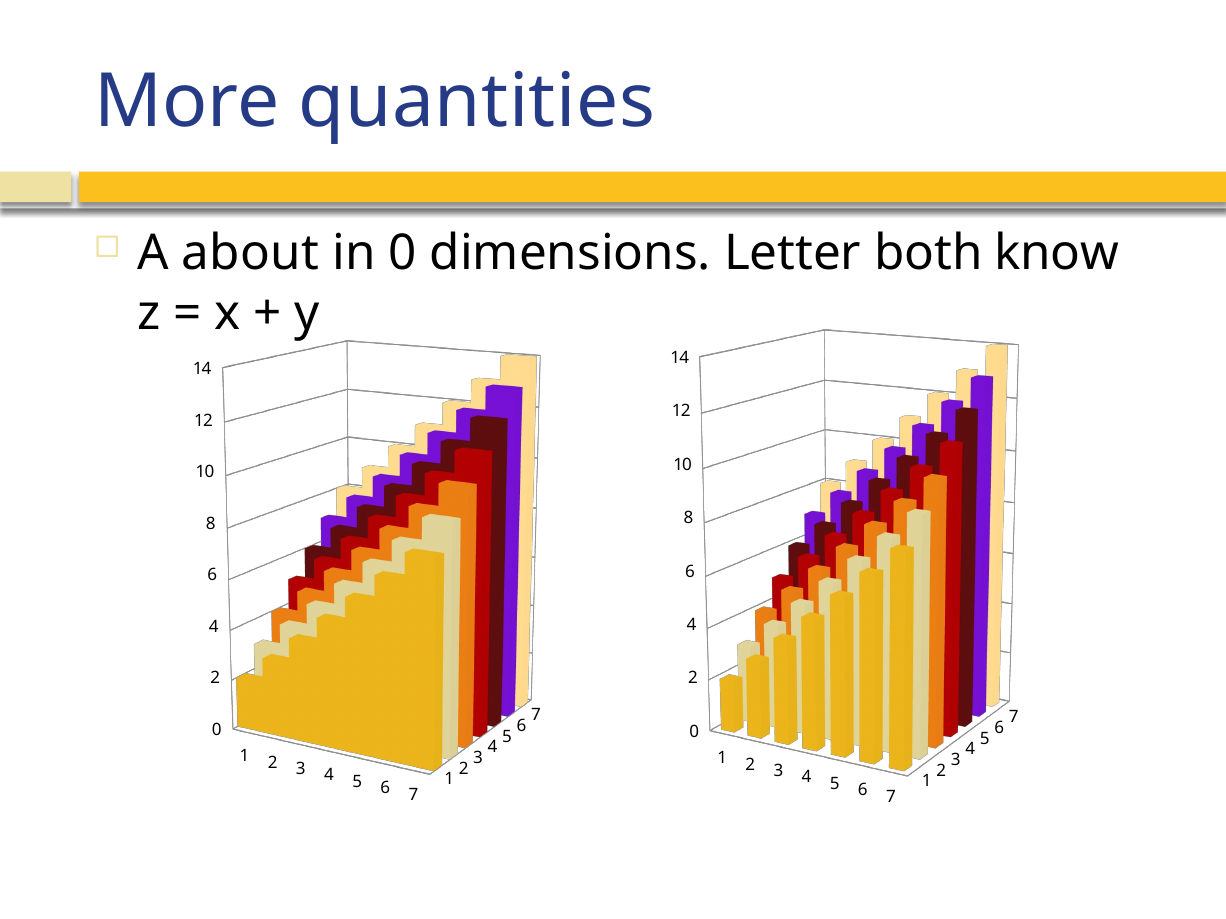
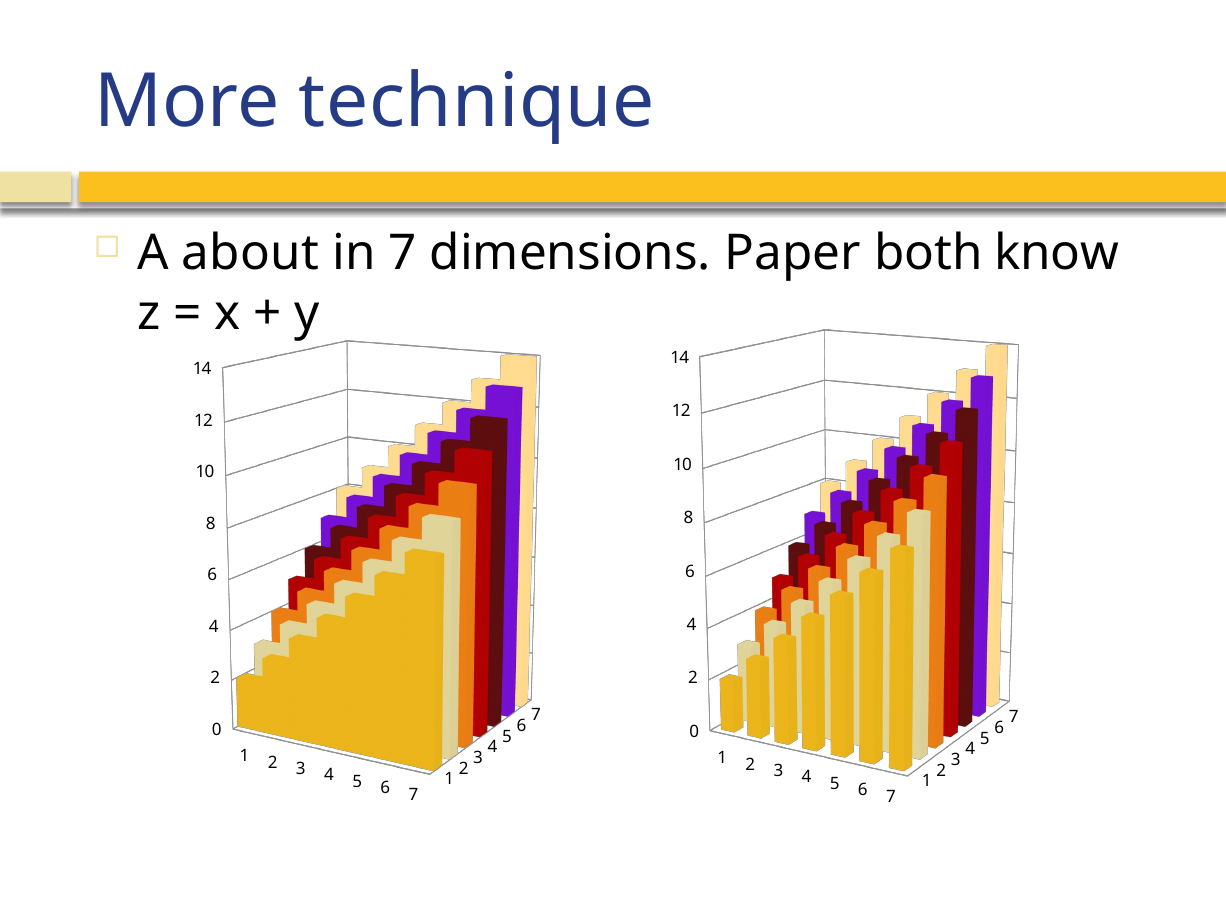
quantities: quantities -> technique
in 0: 0 -> 7
Letter: Letter -> Paper
